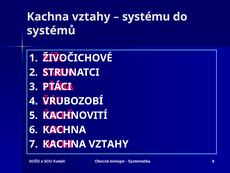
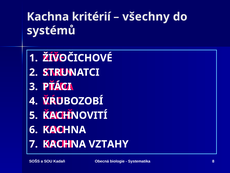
vztahy at (91, 17): vztahy -> kritérií
systému: systému -> všechny
